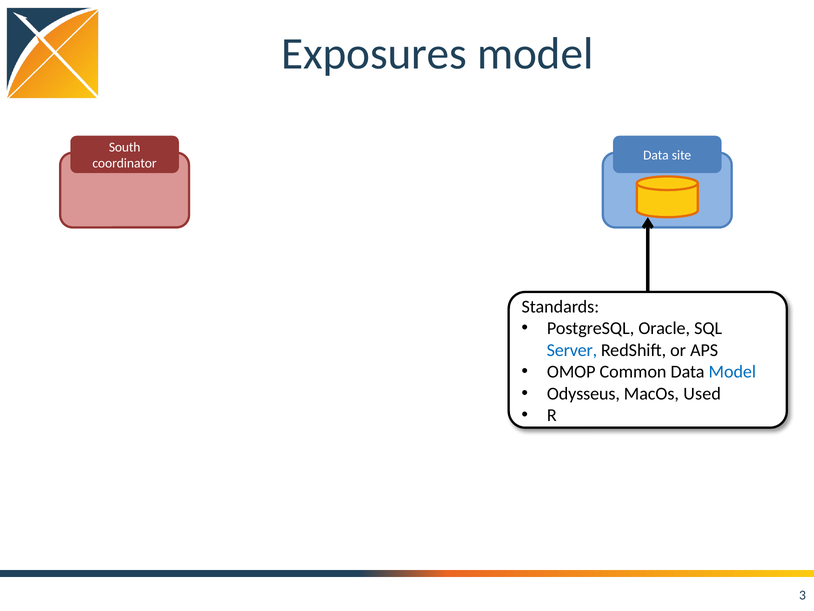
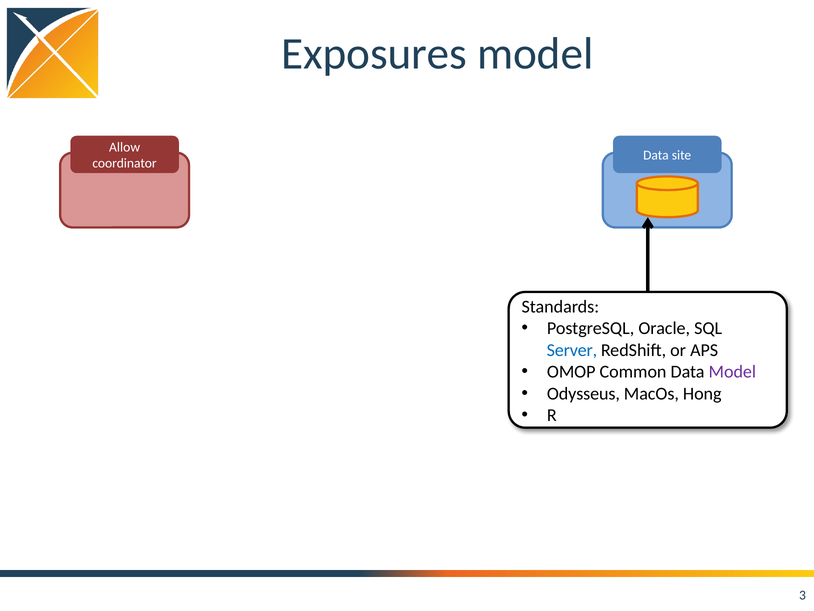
South: South -> Allow
Model at (732, 372) colour: blue -> purple
Used: Used -> Hong
